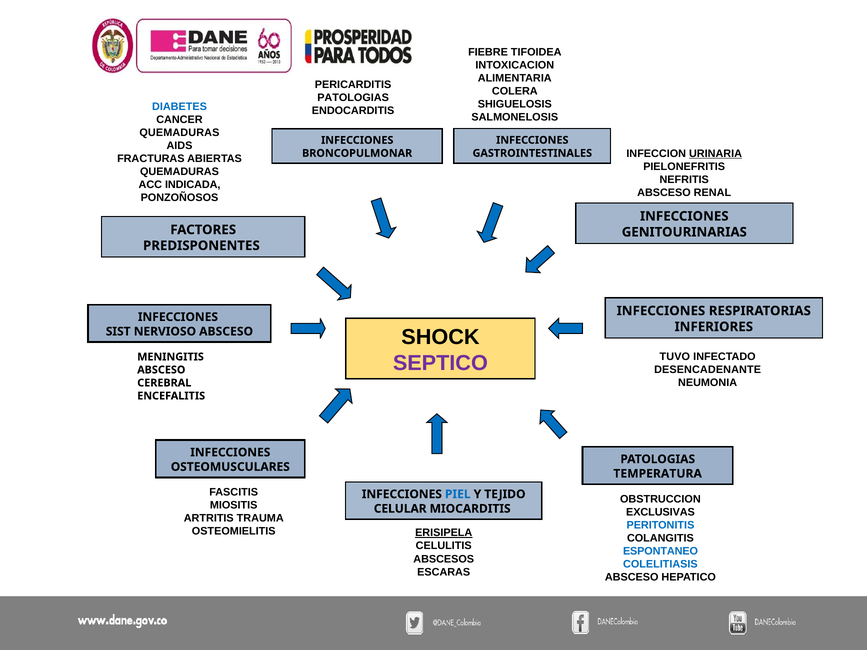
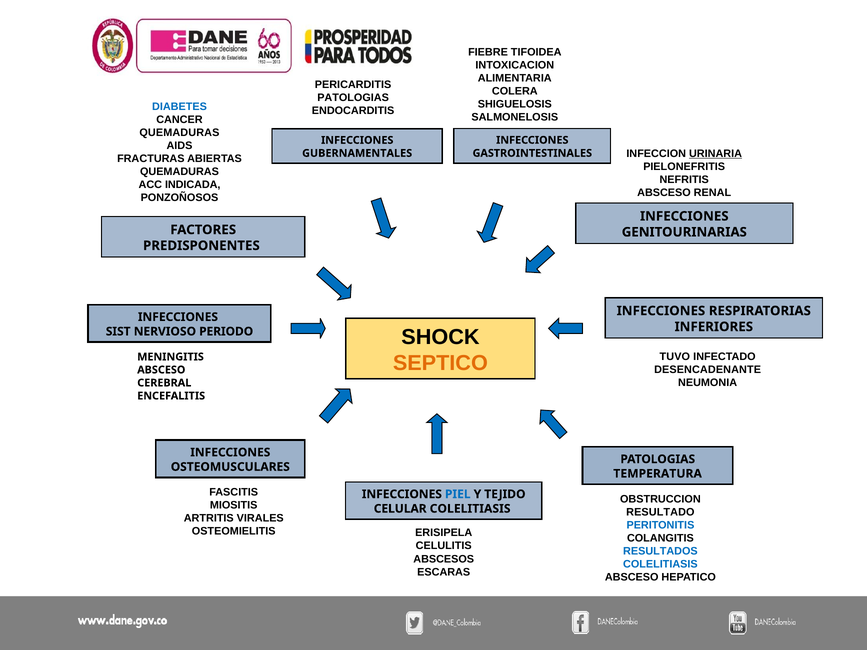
BRONCOPULMONAR: BRONCOPULMONAR -> GUBERNAMENTALES
NERVIOSO ABSCESO: ABSCESO -> PERIODO
SEPTICO colour: purple -> orange
CELULAR MIOCARDITIS: MIOCARDITIS -> COLELITIASIS
EXCLUSIVAS: EXCLUSIVAS -> RESULTADO
TRAUMA: TRAUMA -> VIRALES
ERISIPELA underline: present -> none
ESPONTANEO: ESPONTANEO -> RESULTADOS
